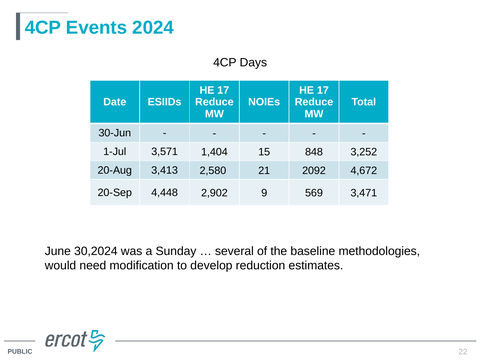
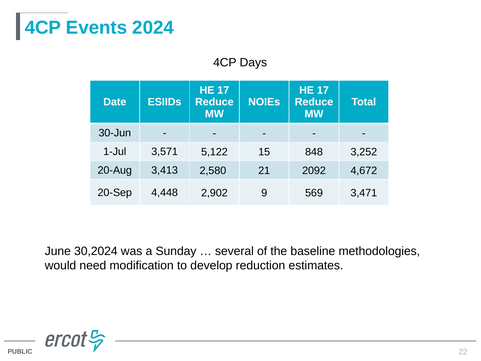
1,404: 1,404 -> 5,122
